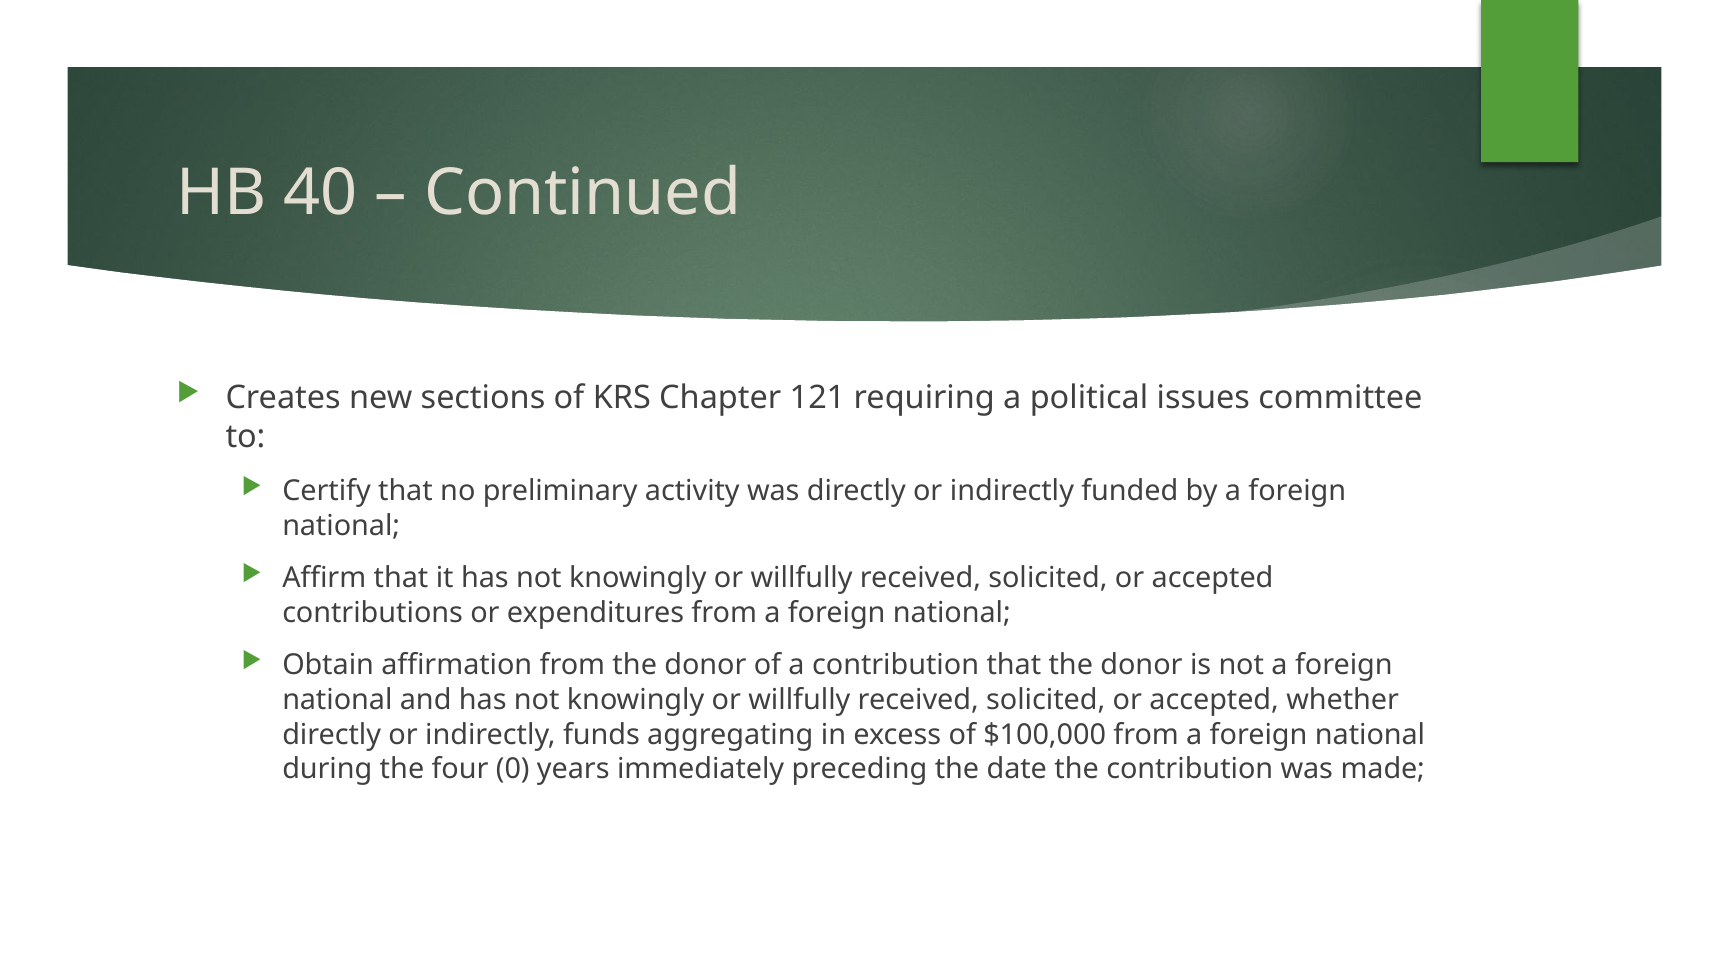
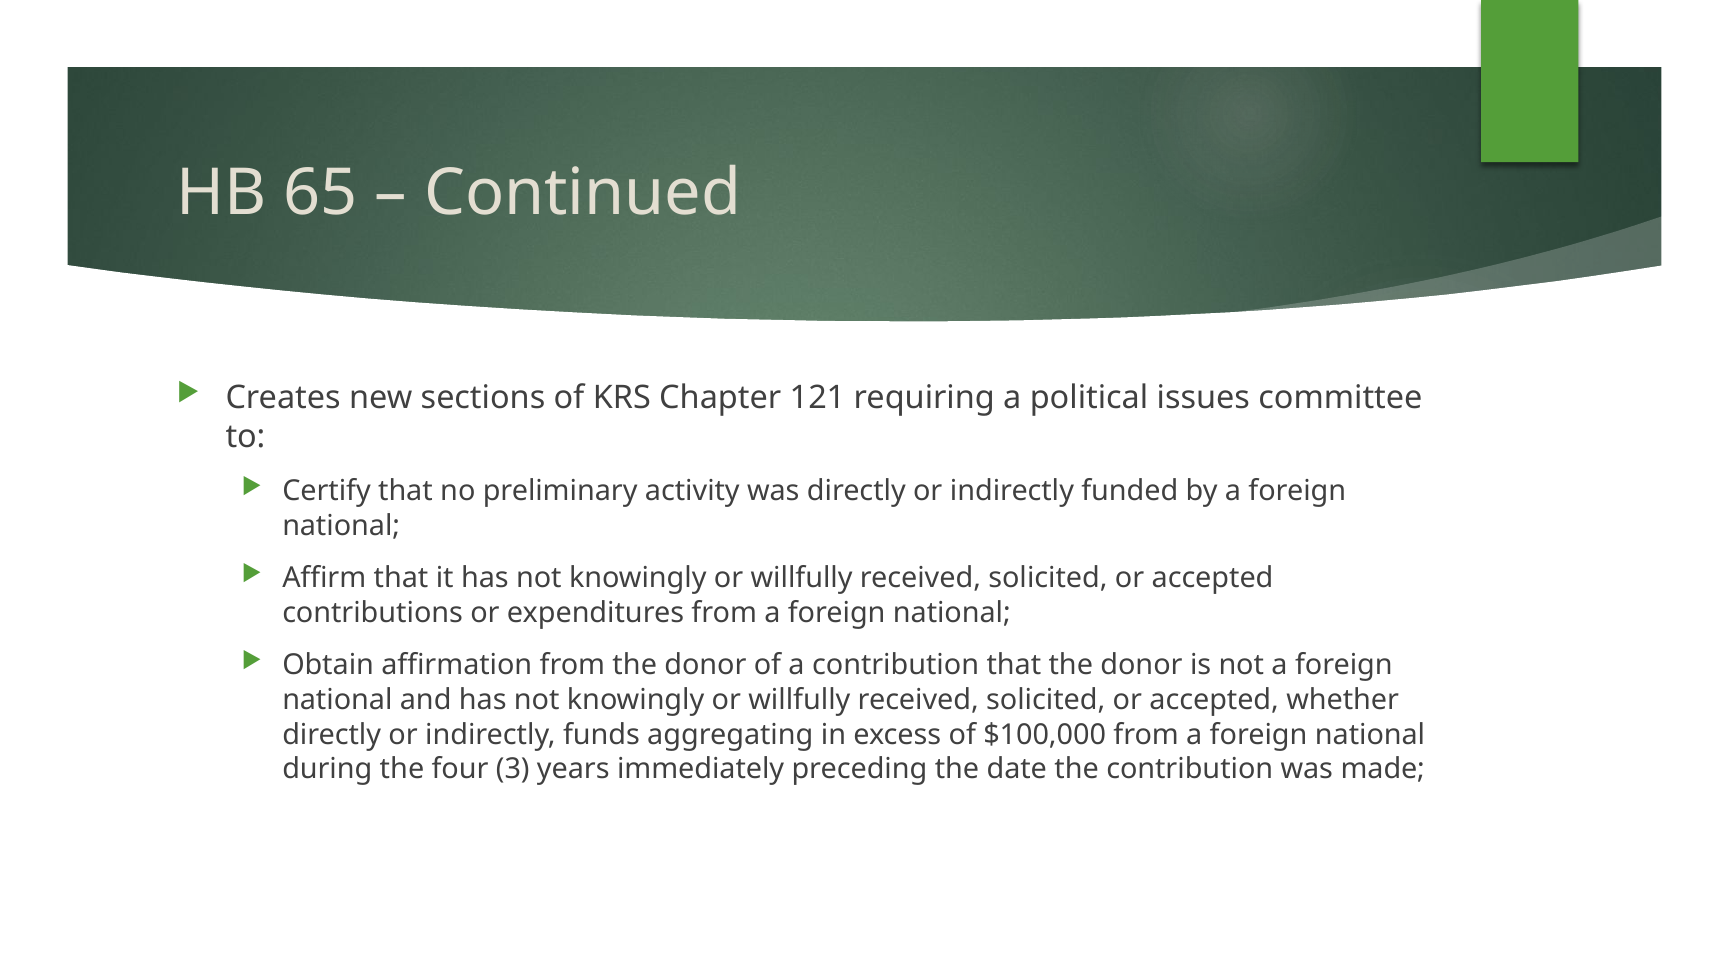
40: 40 -> 65
0: 0 -> 3
